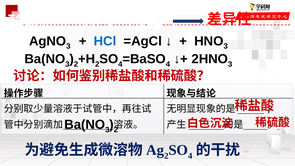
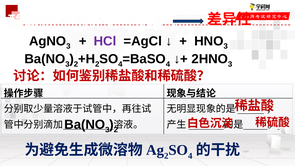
HCl colour: blue -> purple
